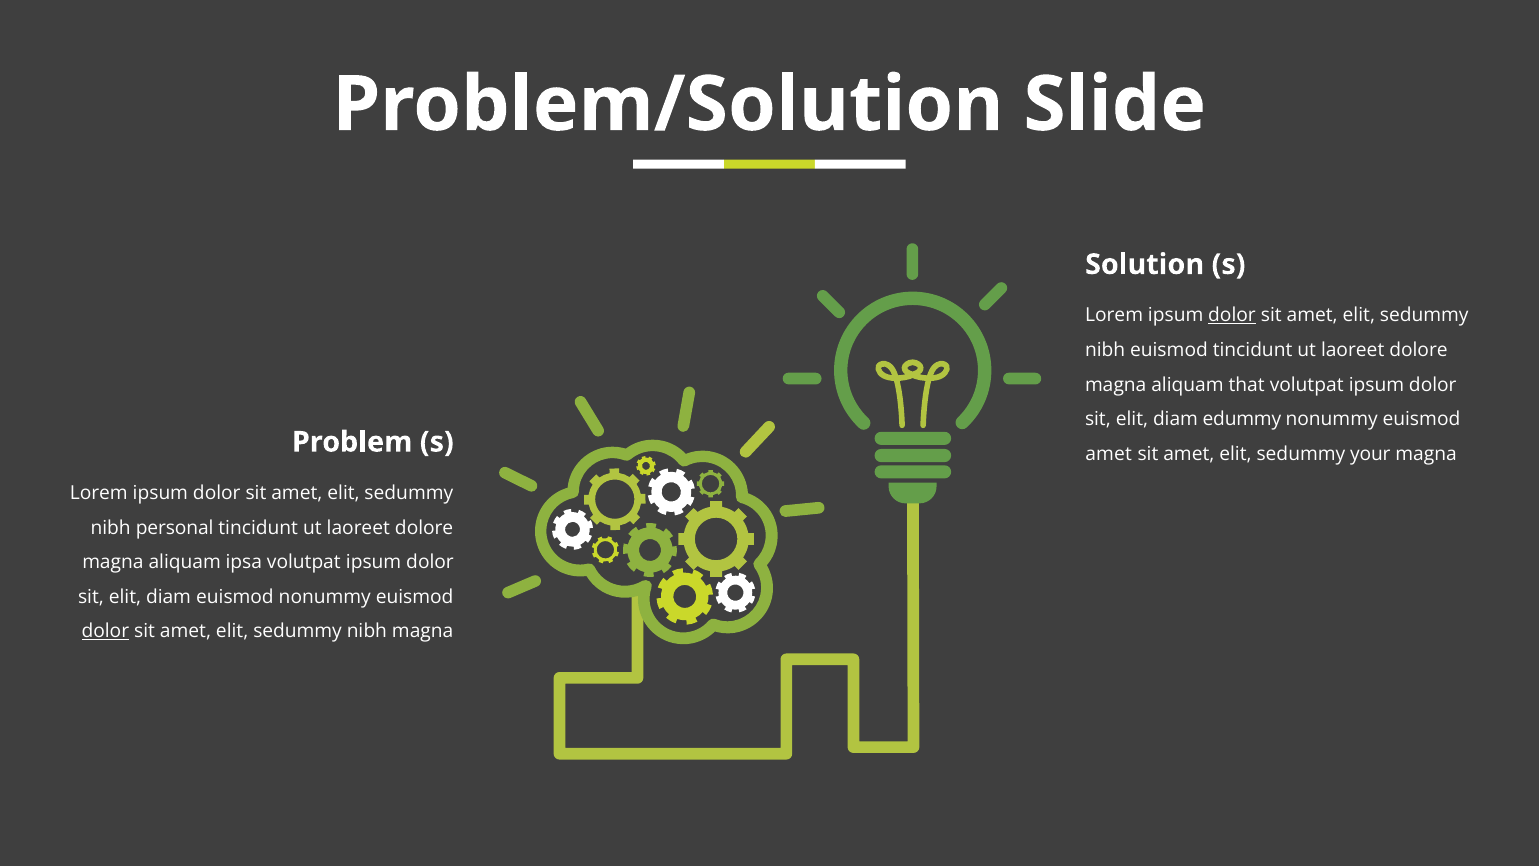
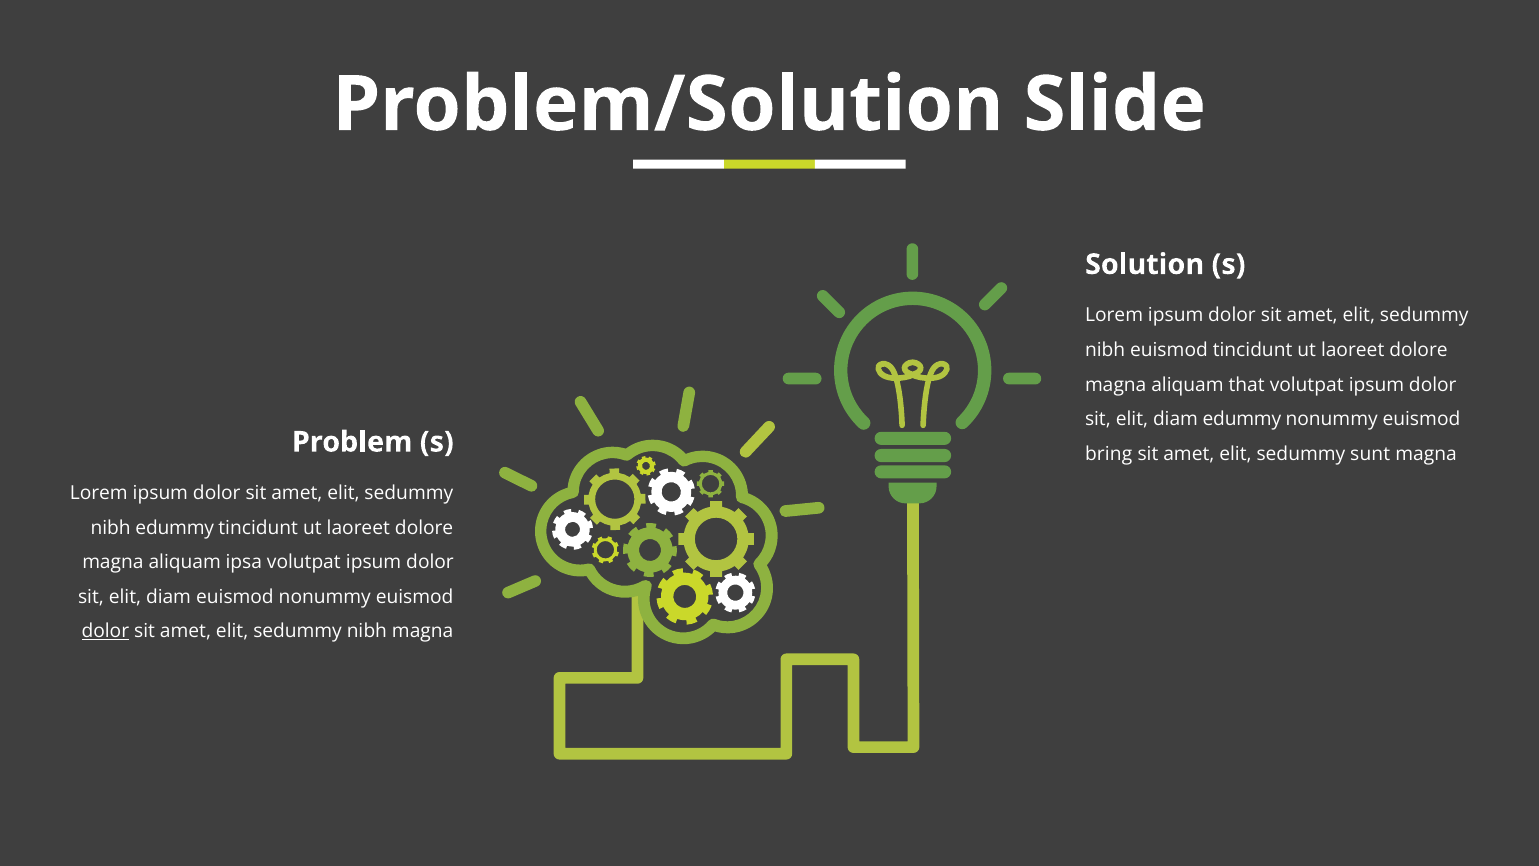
dolor at (1232, 315) underline: present -> none
amet at (1109, 454): amet -> bring
your: your -> sunt
nibh personal: personal -> edummy
